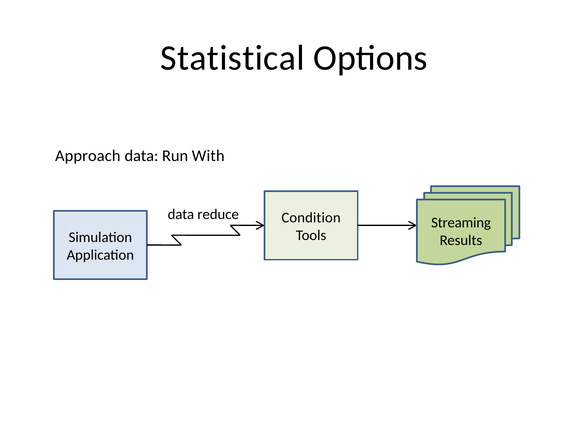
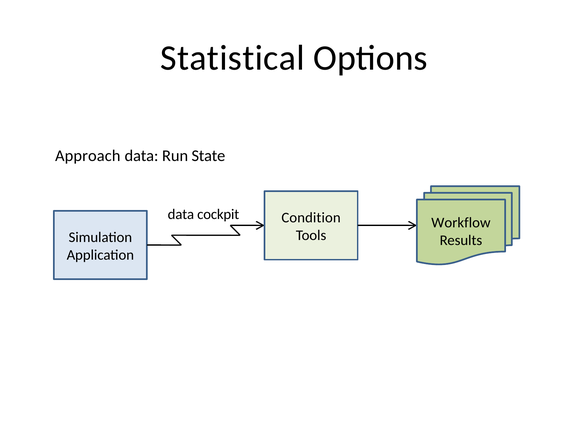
With: With -> State
reduce: reduce -> cockpit
Streaming: Streaming -> Workflow
